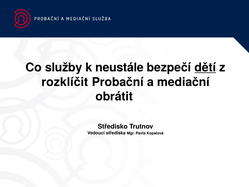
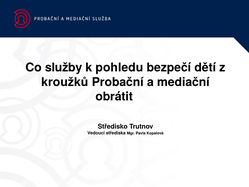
neustále: neustále -> pohledu
dětí underline: present -> none
rozklíčit: rozklíčit -> kroužků
